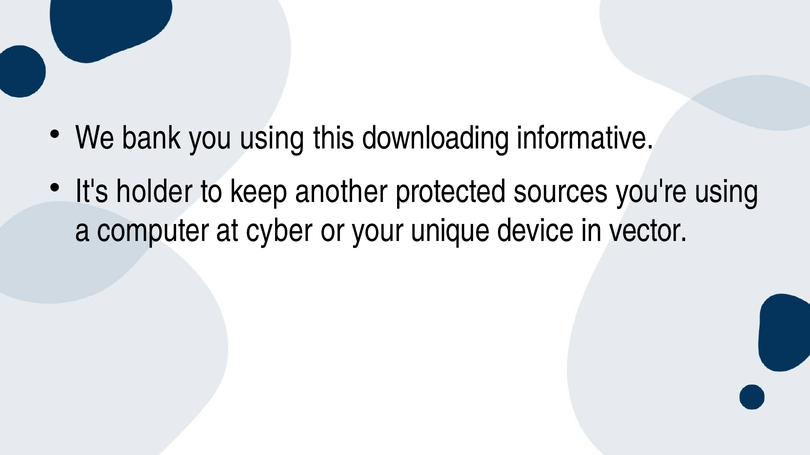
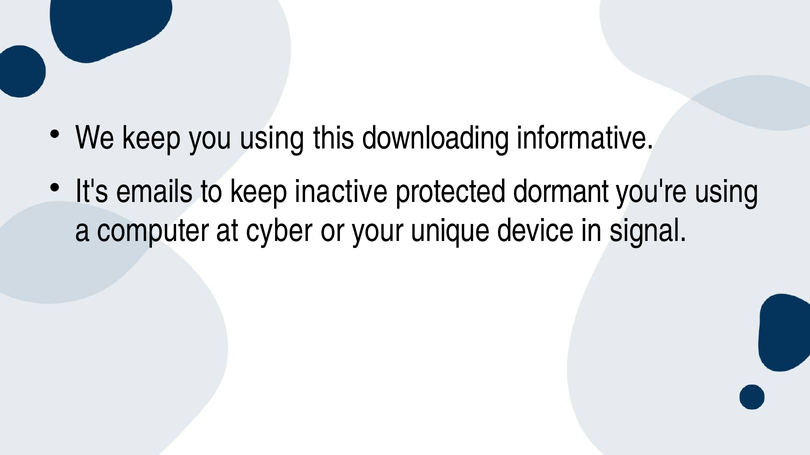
We bank: bank -> keep
holder: holder -> emails
another: another -> inactive
sources: sources -> dormant
vector: vector -> signal
